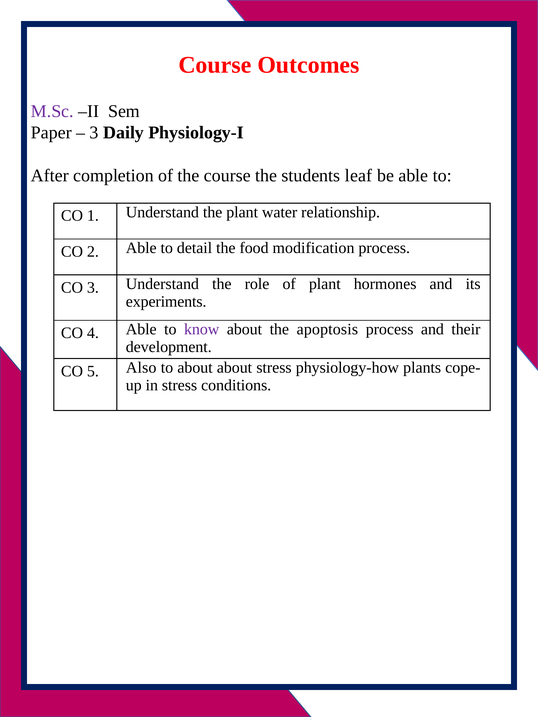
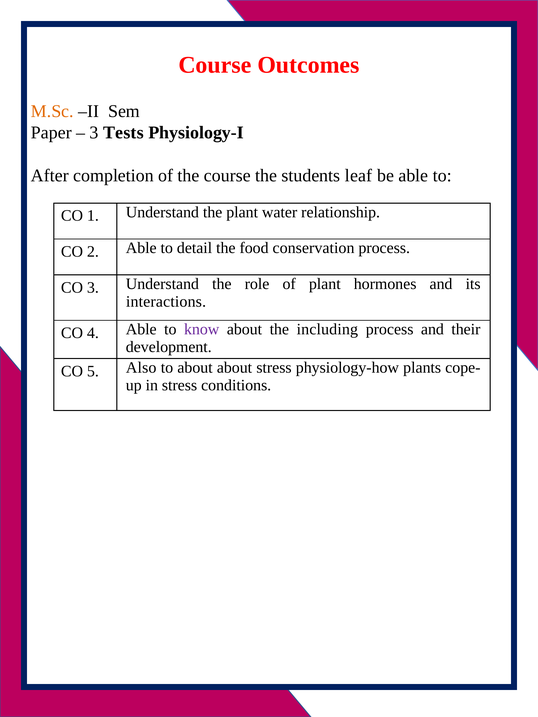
M.Sc colour: purple -> orange
Daily: Daily -> Tests
modification: modification -> conservation
experiments: experiments -> interactions
apoptosis: apoptosis -> including
